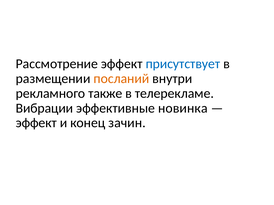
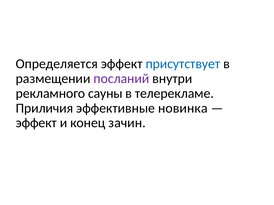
Рассмотрение: Рассмотрение -> Определяется
посланий colour: orange -> purple
также: также -> сауны
Вибрации: Вибрации -> Приличия
